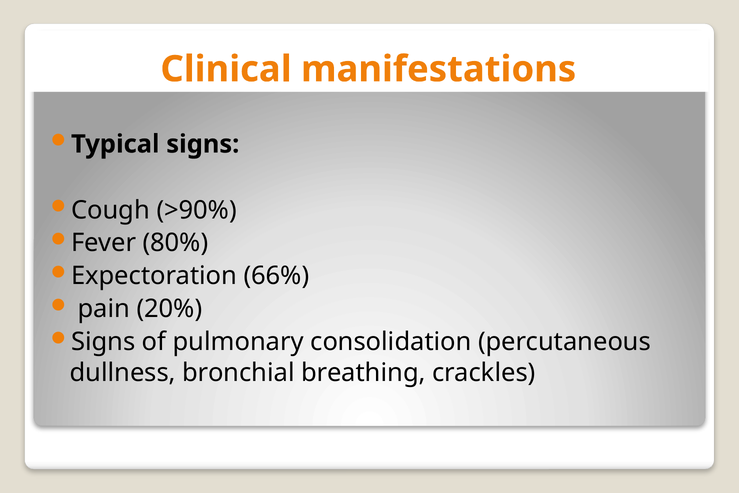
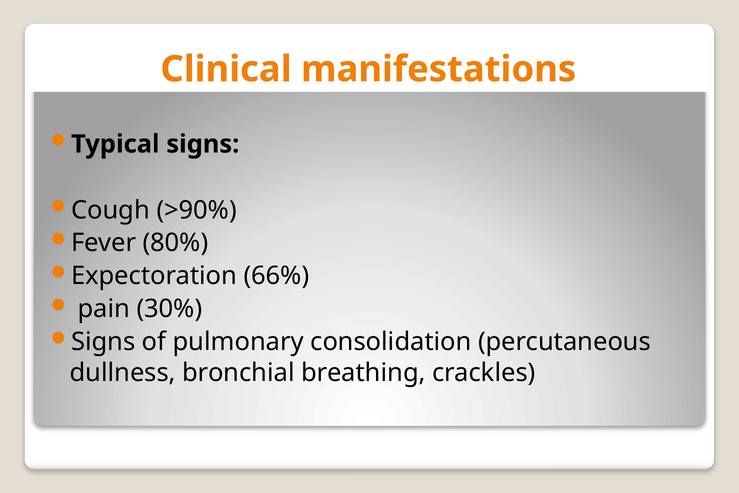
20%: 20% -> 30%
